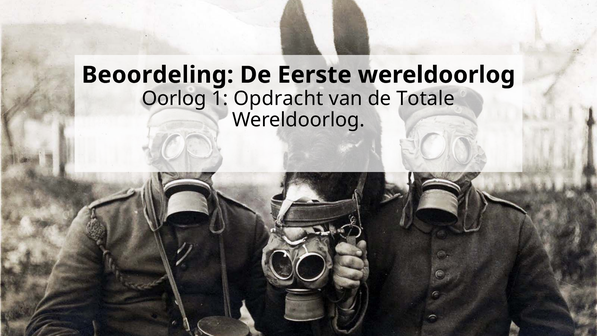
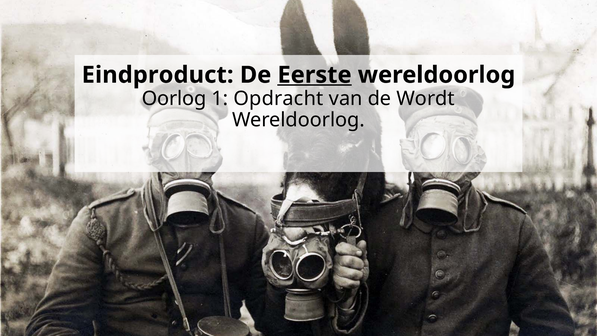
Beoordeling: Beoordeling -> Eindproduct
Eerste underline: none -> present
Totale: Totale -> Wordt
